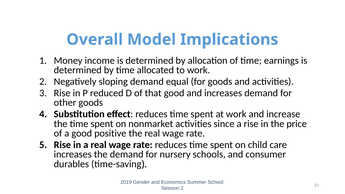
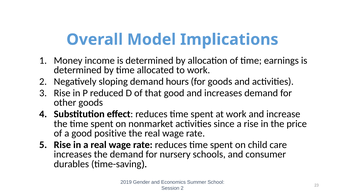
equal: equal -> hours
